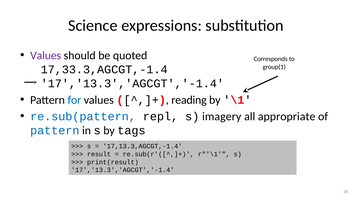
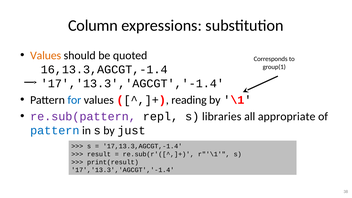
Science: Science -> Column
Values at (46, 55) colour: purple -> orange
17,33.3,AGCGT,-1.4: 17,33.3,AGCGT,-1.4 -> 16,13.3,AGCGT,-1.4
re.sub(pattern colour: blue -> purple
imagery: imagery -> libraries
tags: tags -> just
